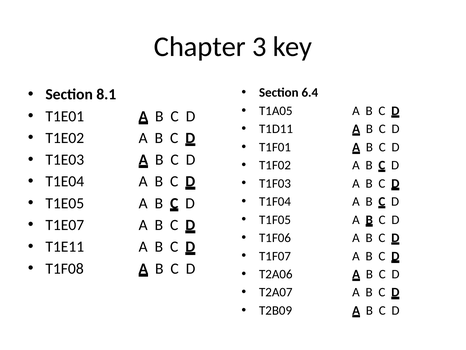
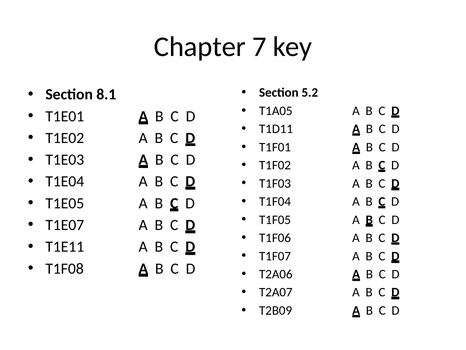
3: 3 -> 7
6.4: 6.4 -> 5.2
